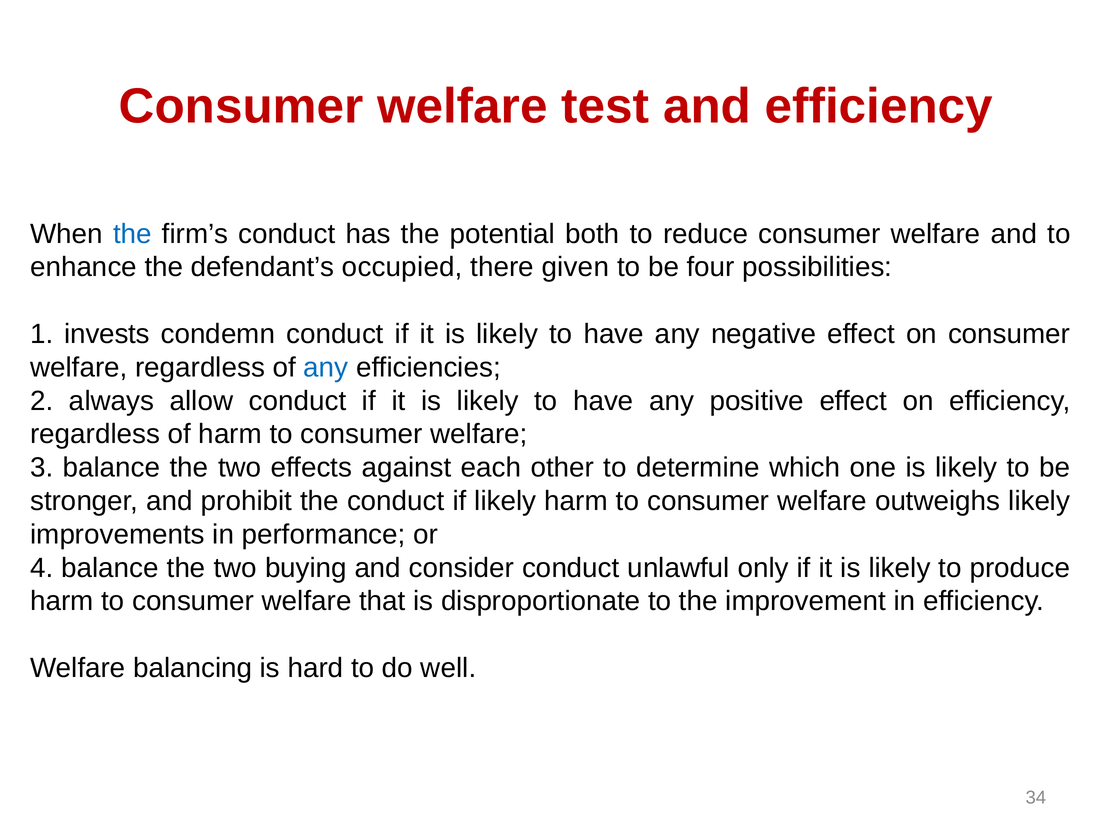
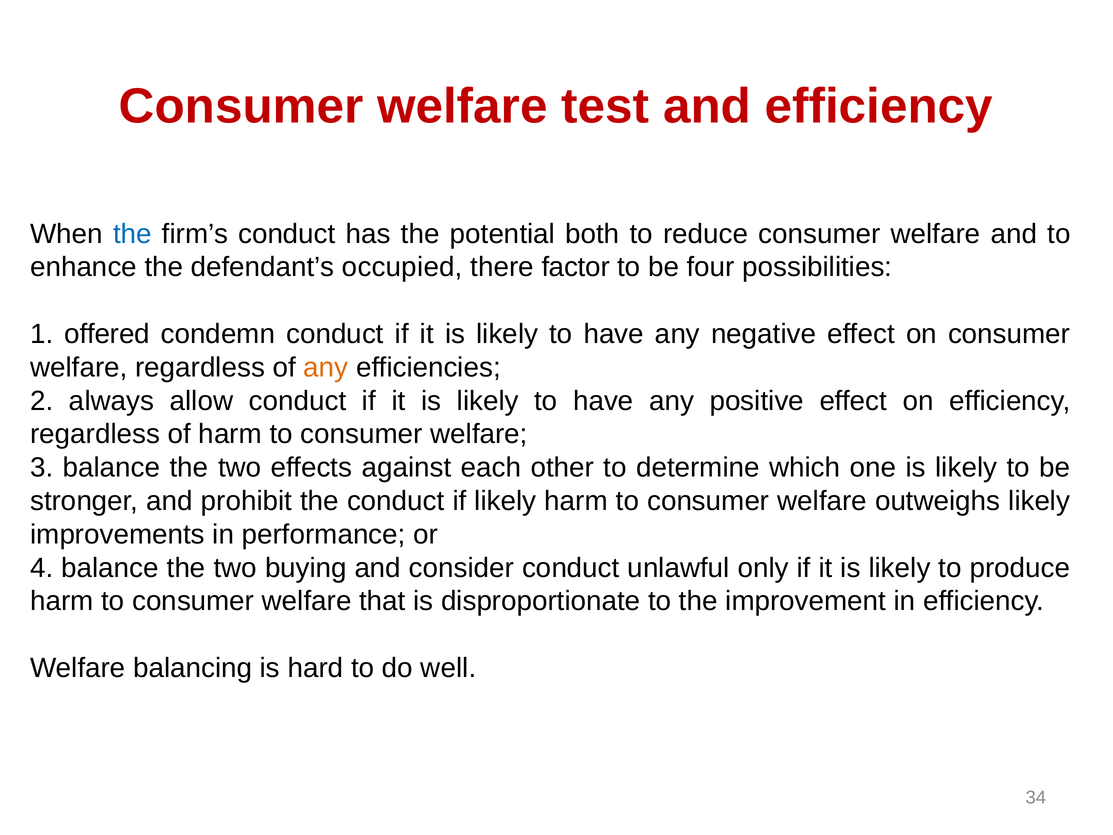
given: given -> factor
invests: invests -> offered
any at (326, 367) colour: blue -> orange
